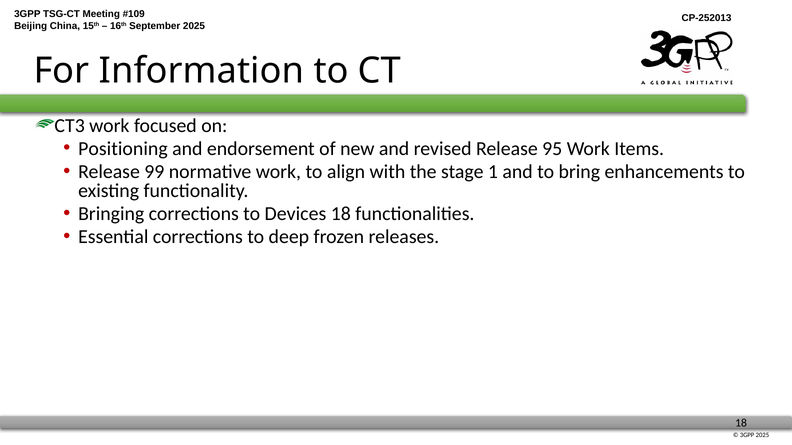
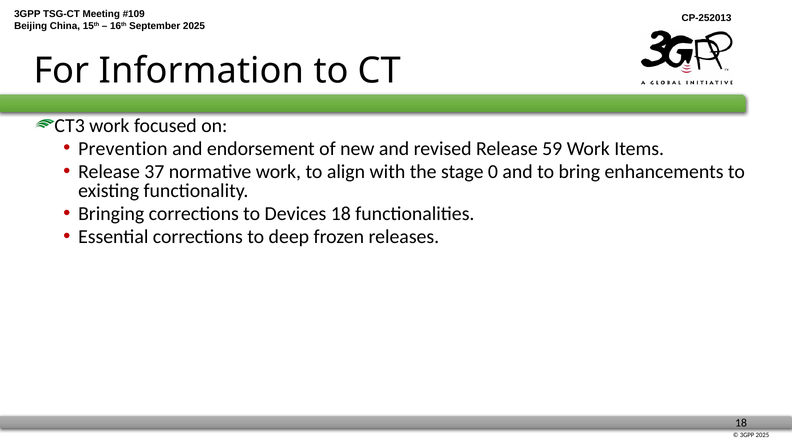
Positioning: Positioning -> Prevention
95: 95 -> 59
99: 99 -> 37
1: 1 -> 0
